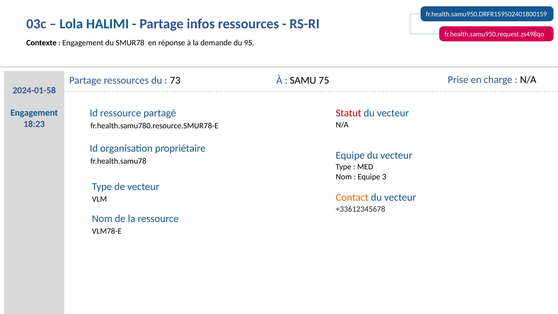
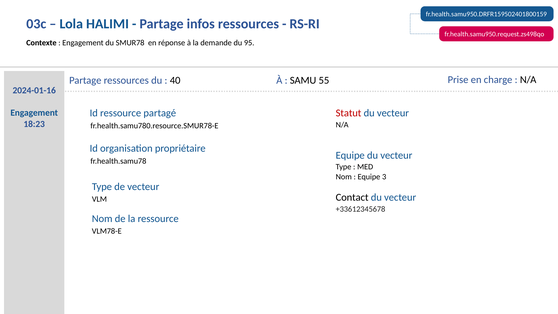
73: 73 -> 40
75: 75 -> 55
2024-01-58: 2024-01-58 -> 2024-01-16
Contact colour: orange -> black
